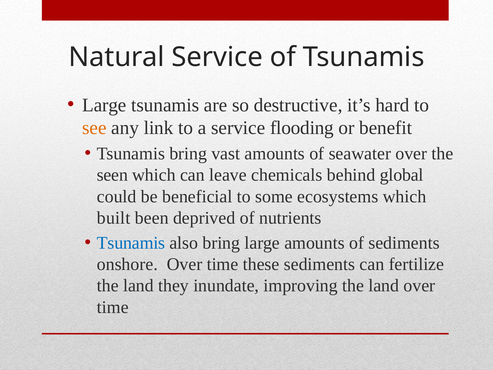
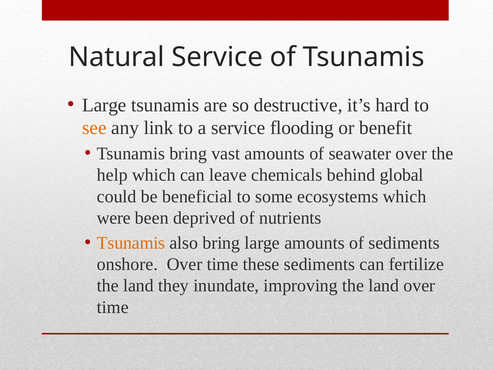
seen: seen -> help
built: built -> were
Tsunamis at (131, 243) colour: blue -> orange
